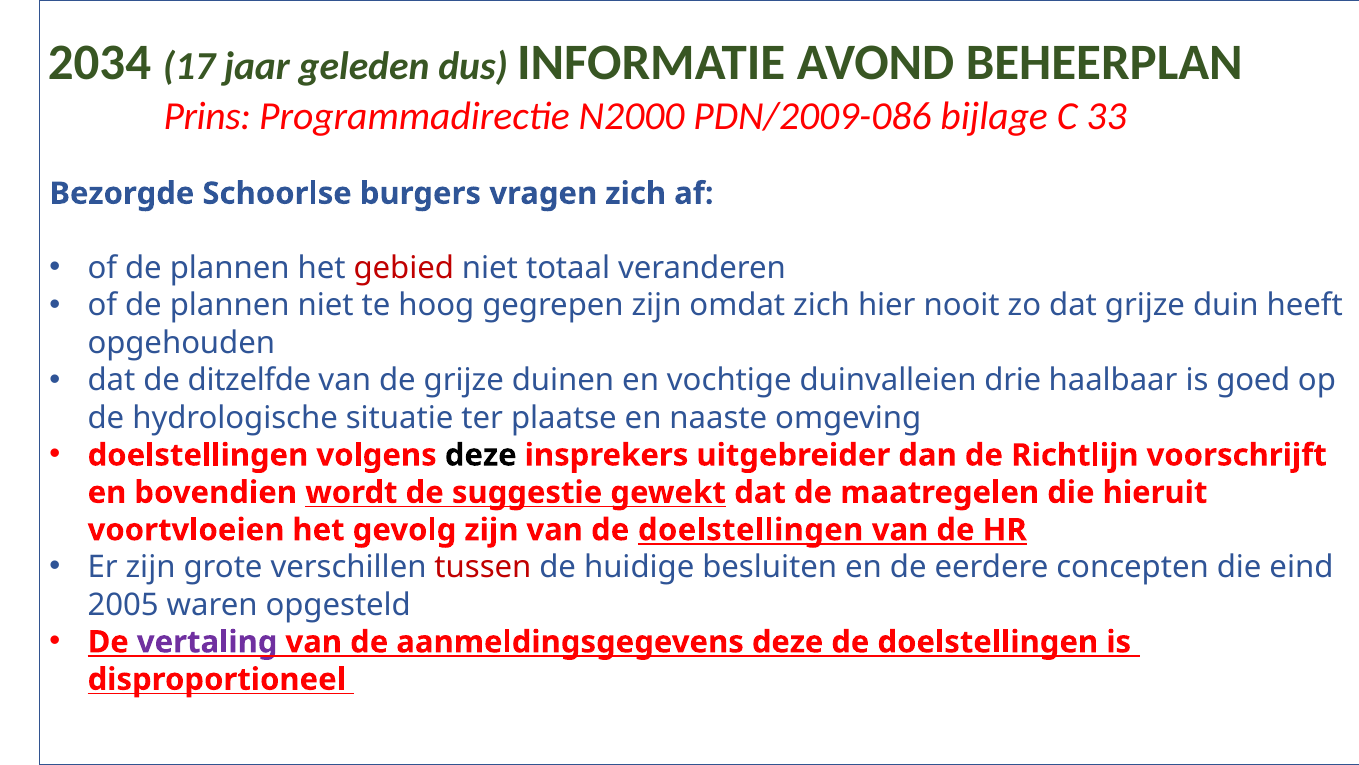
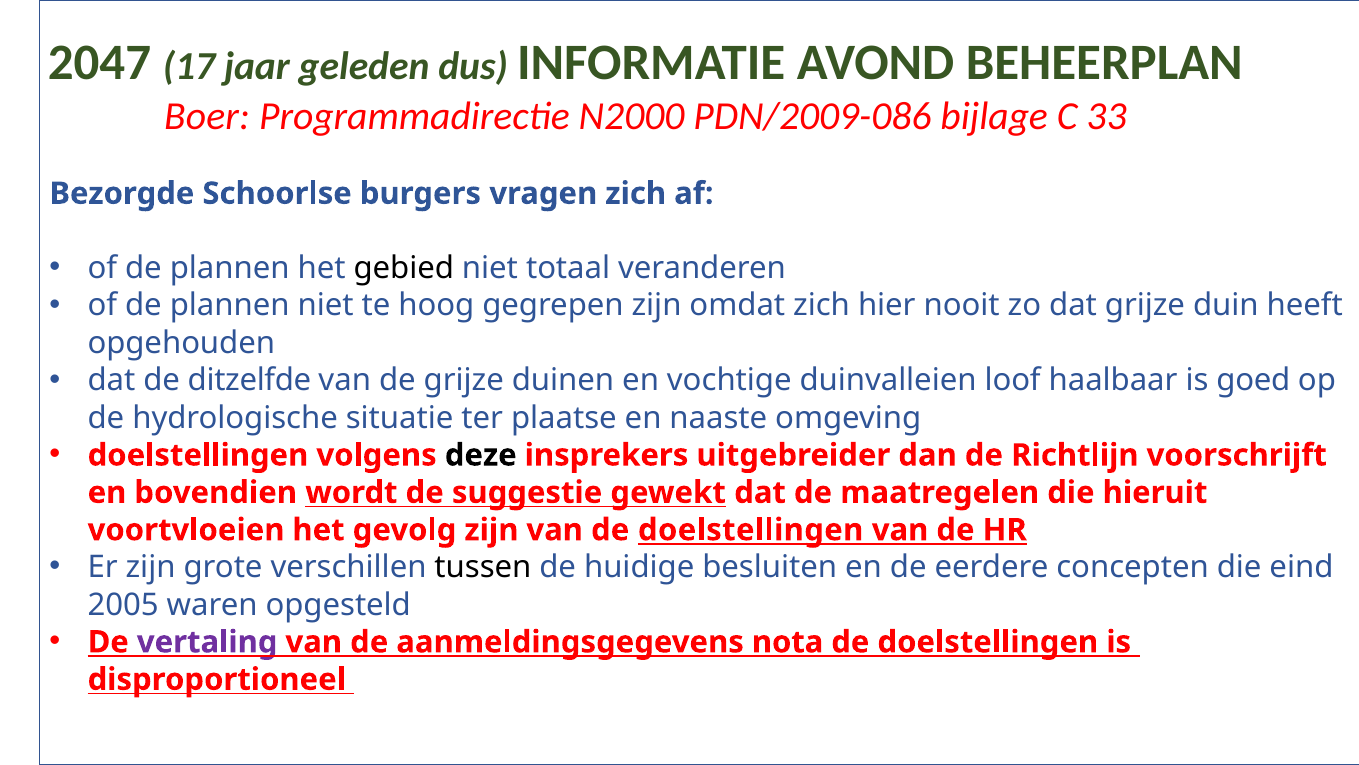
2034: 2034 -> 2047
Prins: Prins -> Boer
gebied colour: red -> black
drie: drie -> loof
tussen colour: red -> black
aanmeldingsgegevens deze: deze -> nota
